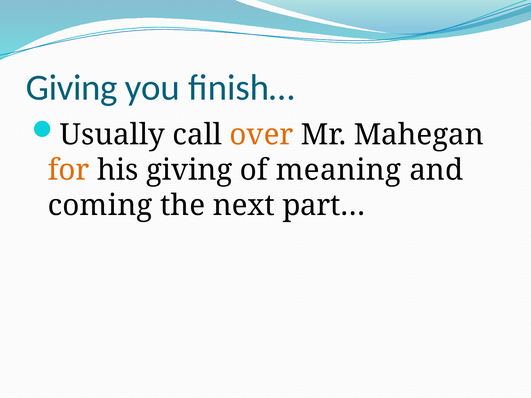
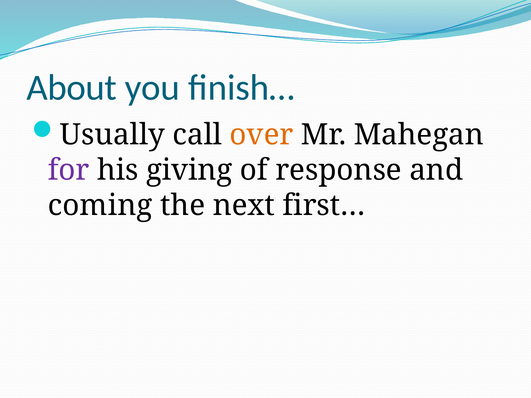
Giving at (72, 88): Giving -> About
for colour: orange -> purple
meaning: meaning -> response
part…: part… -> first…
